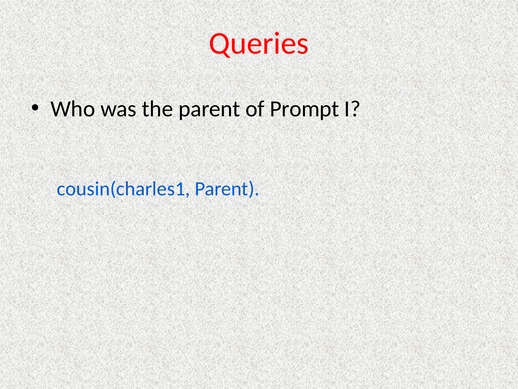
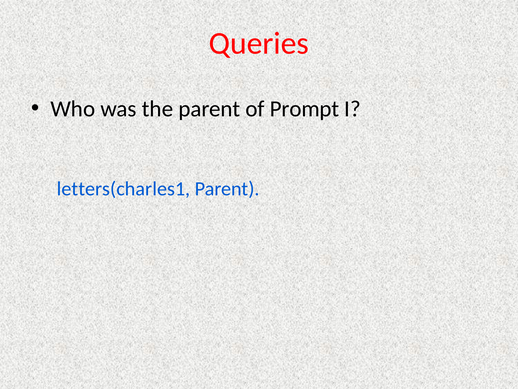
cousin(charles1: cousin(charles1 -> letters(charles1
